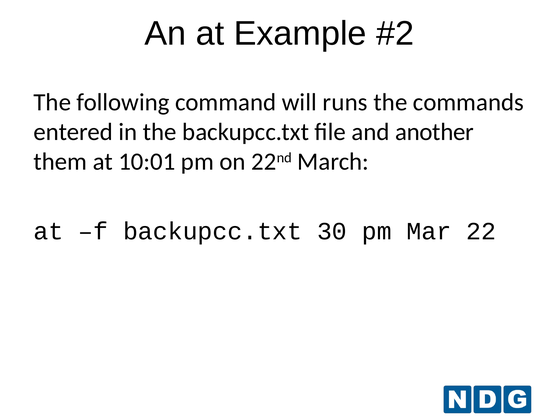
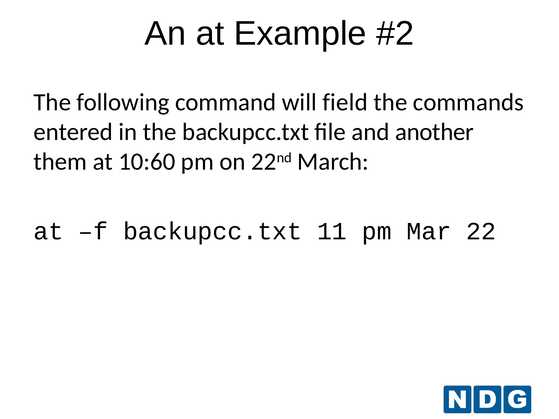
runs: runs -> field
10:01: 10:01 -> 10:60
30: 30 -> 11
